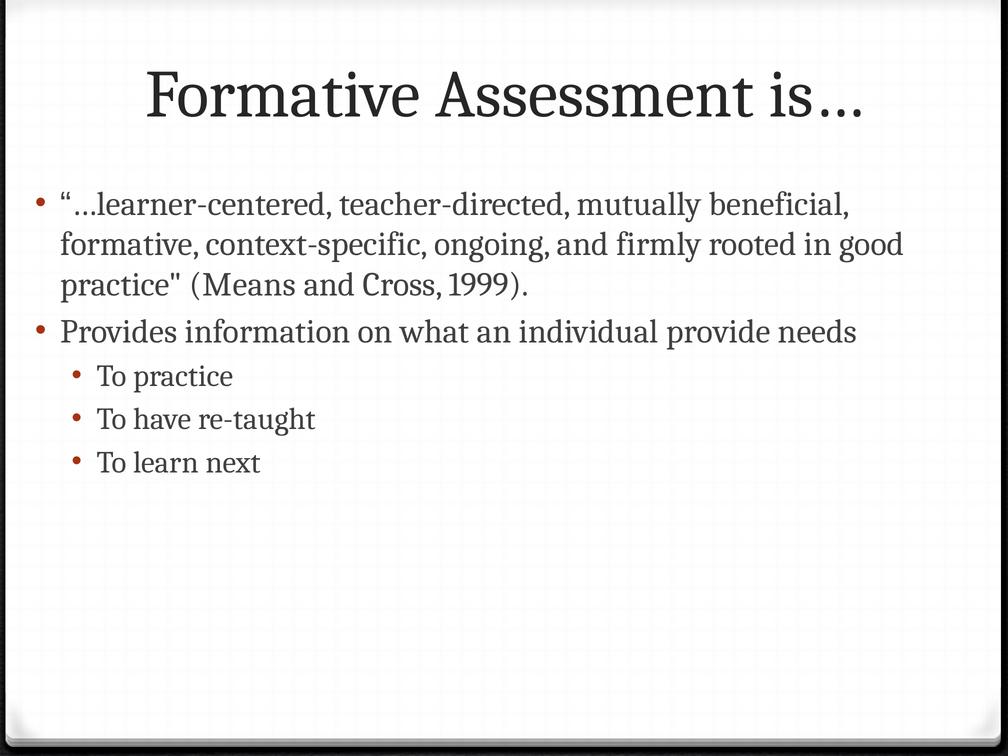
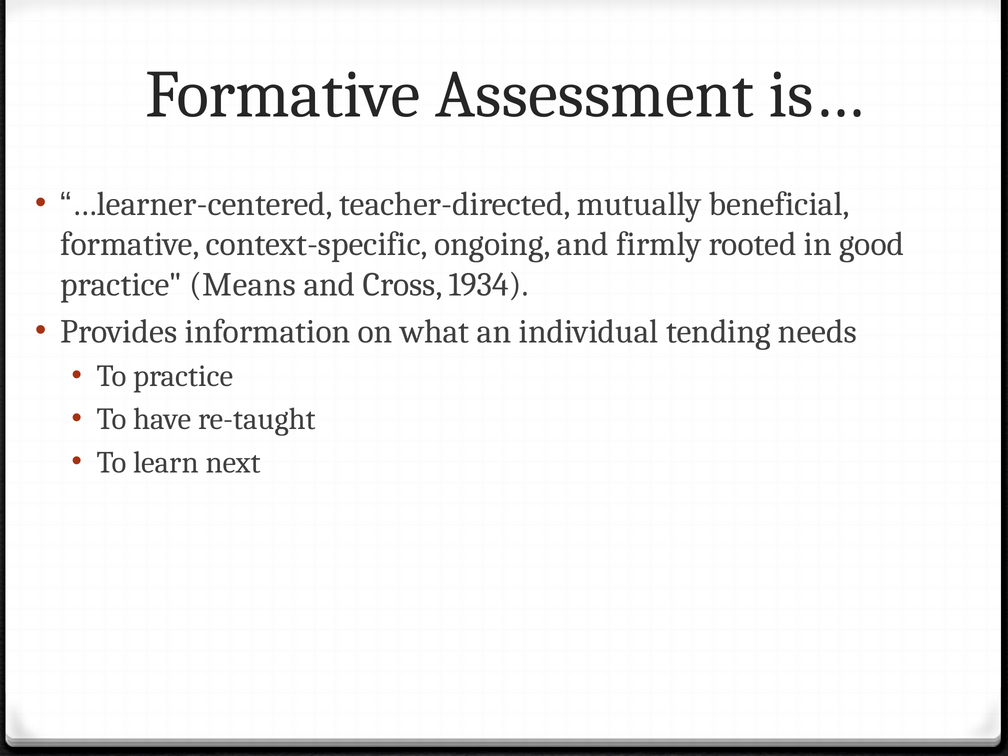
1999: 1999 -> 1934
provide: provide -> tending
